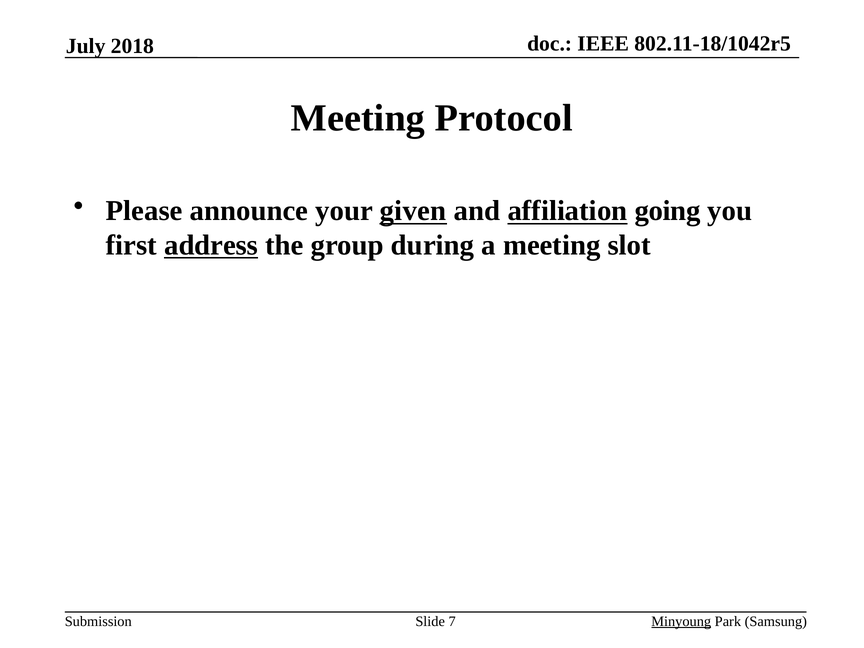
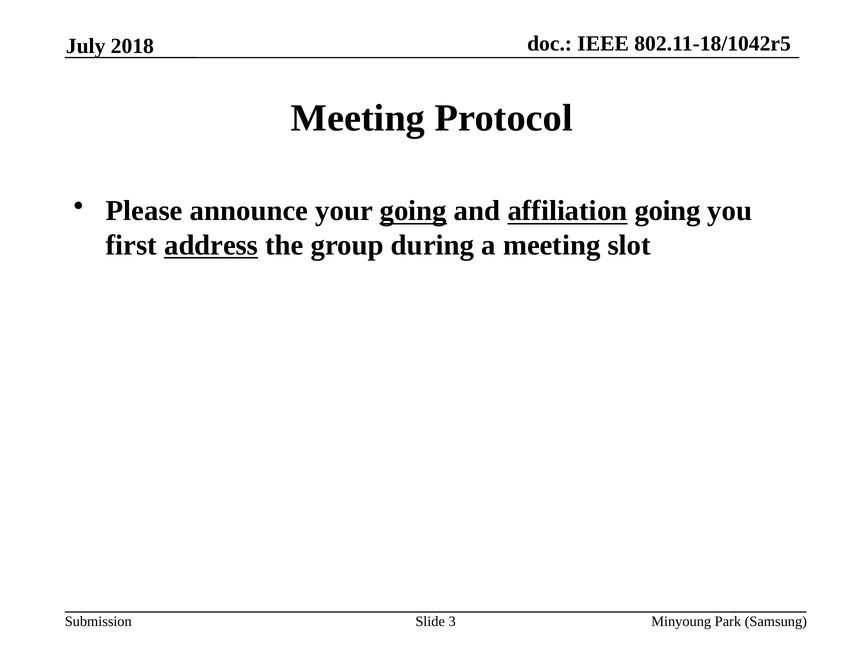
your given: given -> going
7: 7 -> 3
Minyoung underline: present -> none
